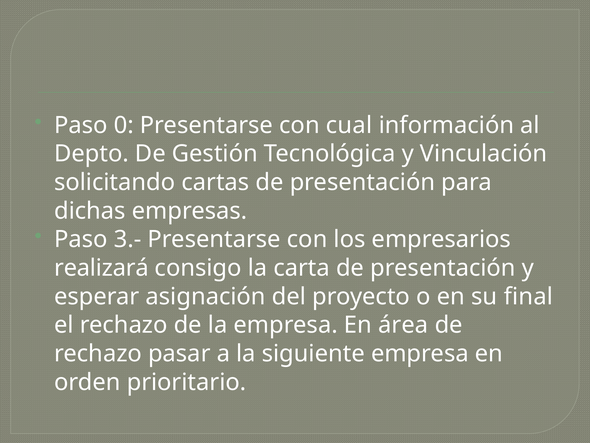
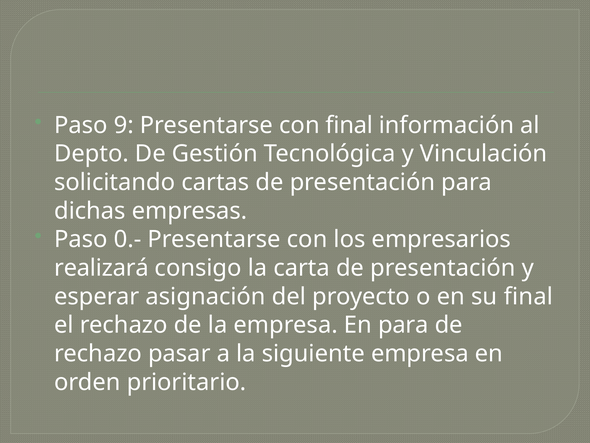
0: 0 -> 9
con cual: cual -> final
3.-: 3.- -> 0.-
En área: área -> para
